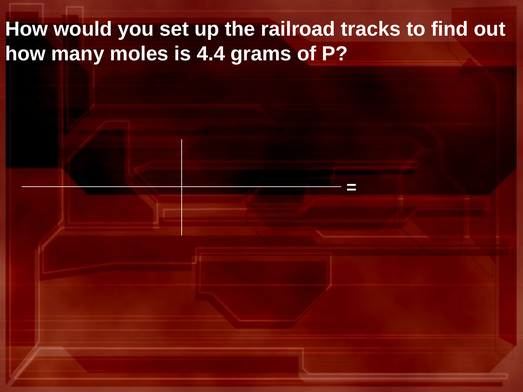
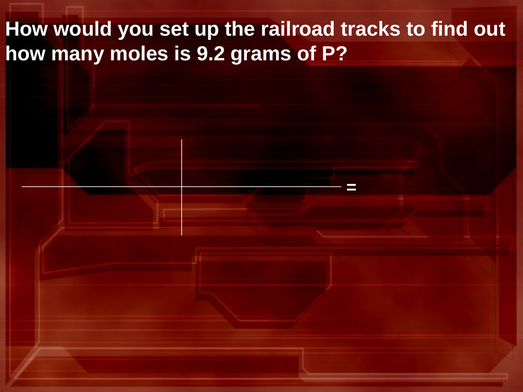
4.4: 4.4 -> 9.2
